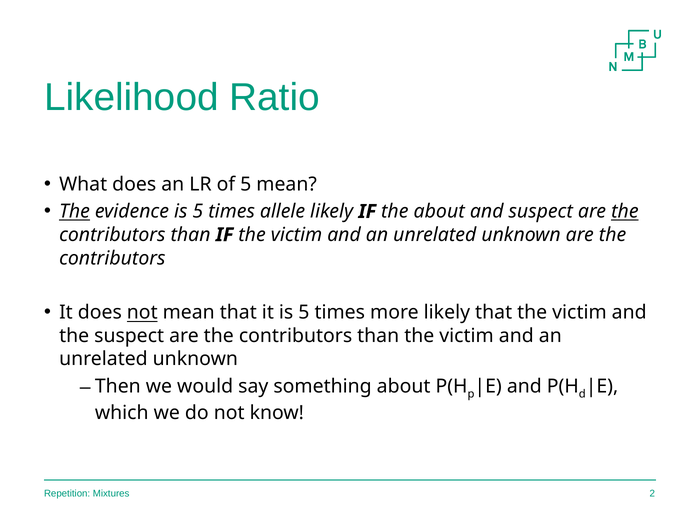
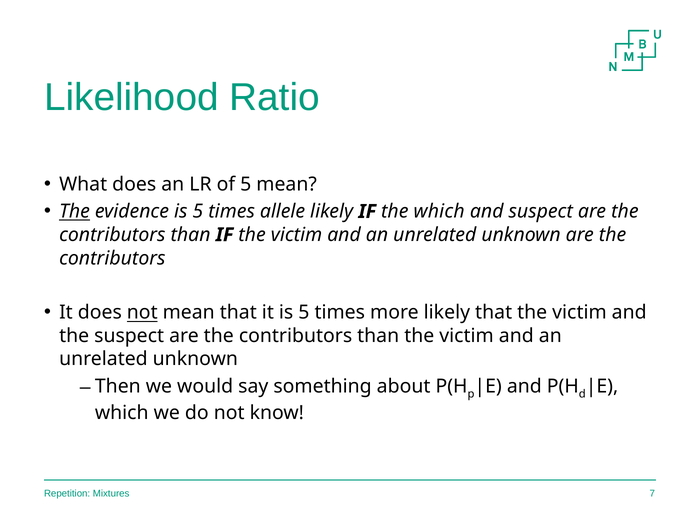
the about: about -> which
the at (625, 212) underline: present -> none
2: 2 -> 7
